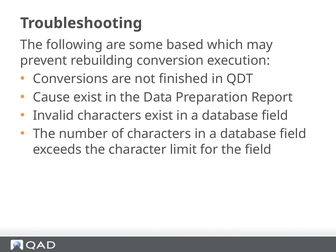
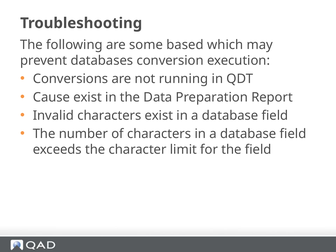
rebuilding: rebuilding -> databases
finished: finished -> running
